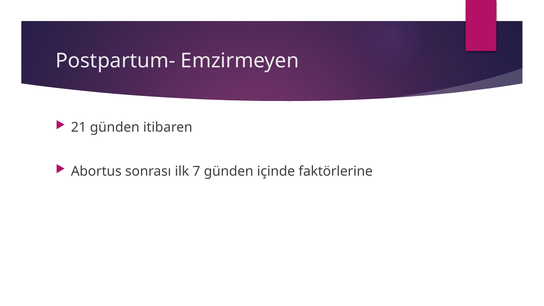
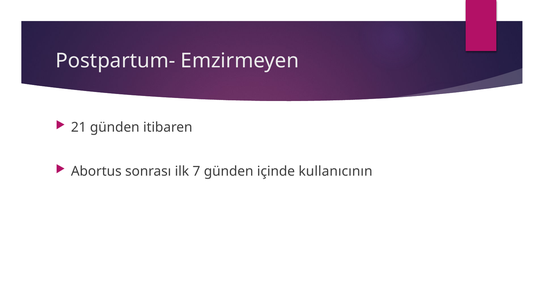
faktörlerine: faktörlerine -> kullanıcının
